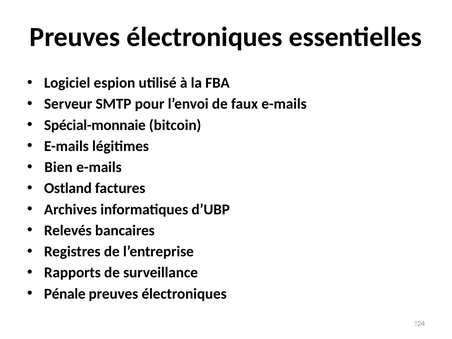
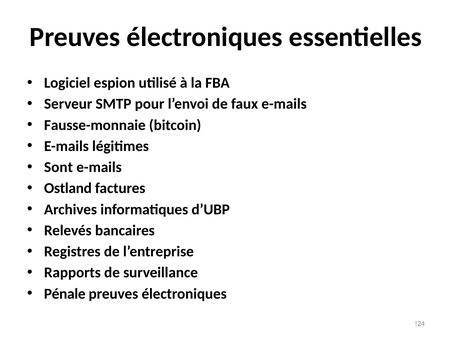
Spécial-monnaie: Spécial-monnaie -> Fausse-monnaie
Bien: Bien -> Sont
